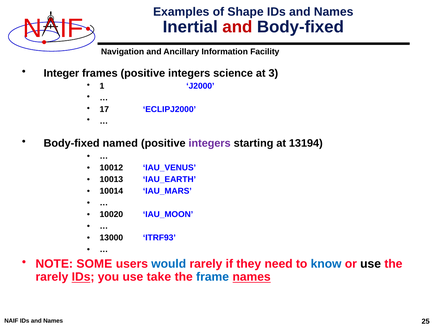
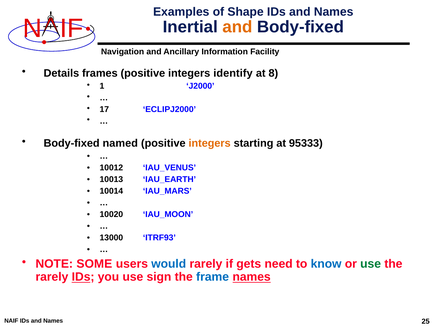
and at (237, 27) colour: red -> orange
Integer: Integer -> Details
science: science -> identify
3: 3 -> 8
integers at (210, 143) colour: purple -> orange
13194: 13194 -> 95333
they: they -> gets
use at (371, 264) colour: black -> green
take: take -> sign
